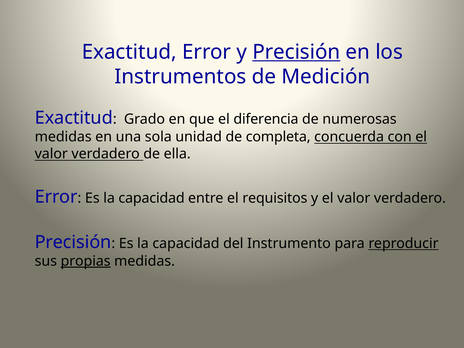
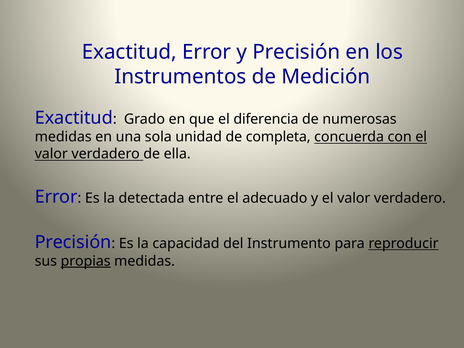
Precisión at (296, 52) underline: present -> none
capacidad at (152, 198): capacidad -> detectada
requisitos: requisitos -> adecuado
